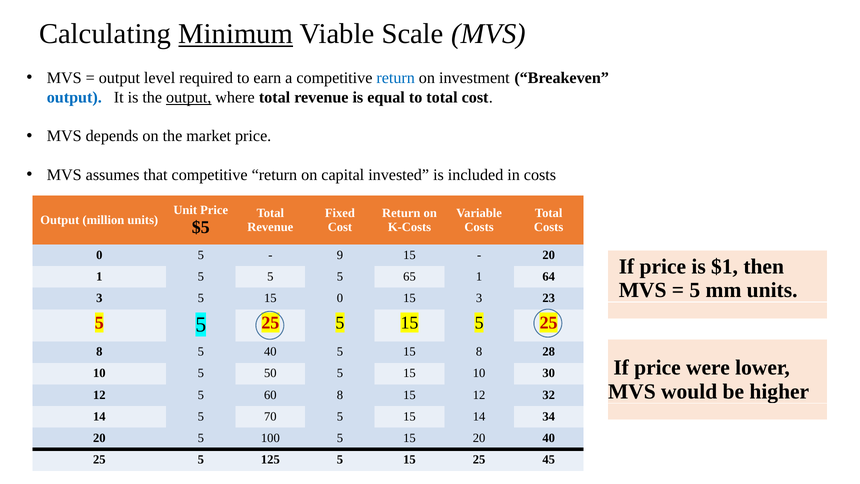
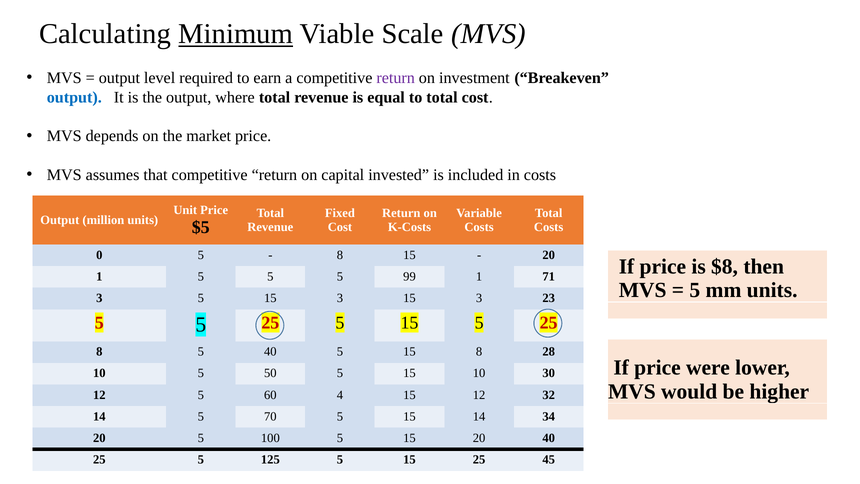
return at (396, 78) colour: blue -> purple
output at (189, 97) underline: present -> none
9 at (340, 255): 9 -> 8
$1: $1 -> $8
65: 65 -> 99
64: 64 -> 71
5 15 0: 0 -> 3
60 8: 8 -> 4
